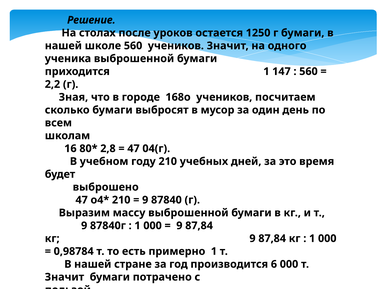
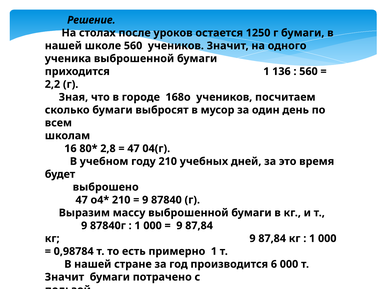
147: 147 -> 136
